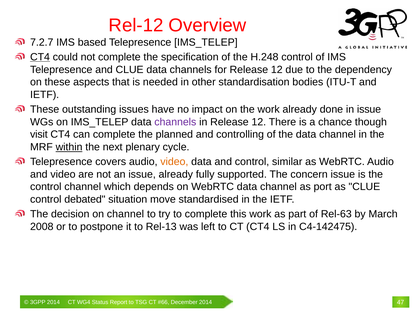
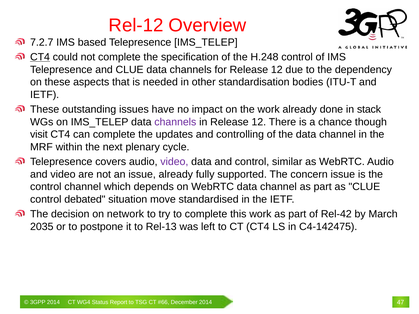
in issue: issue -> stack
planned: planned -> updates
within underline: present -> none
video at (174, 162) colour: orange -> purple
channel as port: port -> part
on channel: channel -> network
Rel-63: Rel-63 -> Rel-42
2008: 2008 -> 2035
